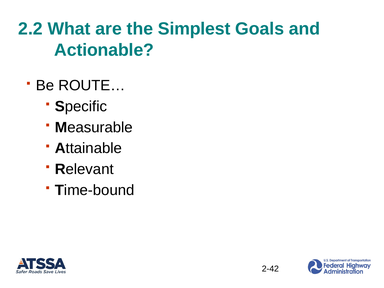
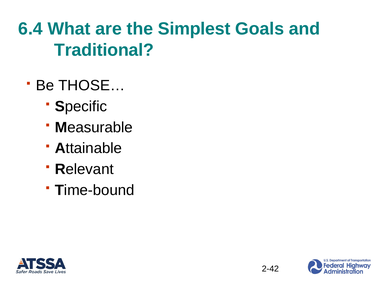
2.2: 2.2 -> 6.4
Actionable: Actionable -> Traditional
ROUTE…: ROUTE… -> THOSE…
